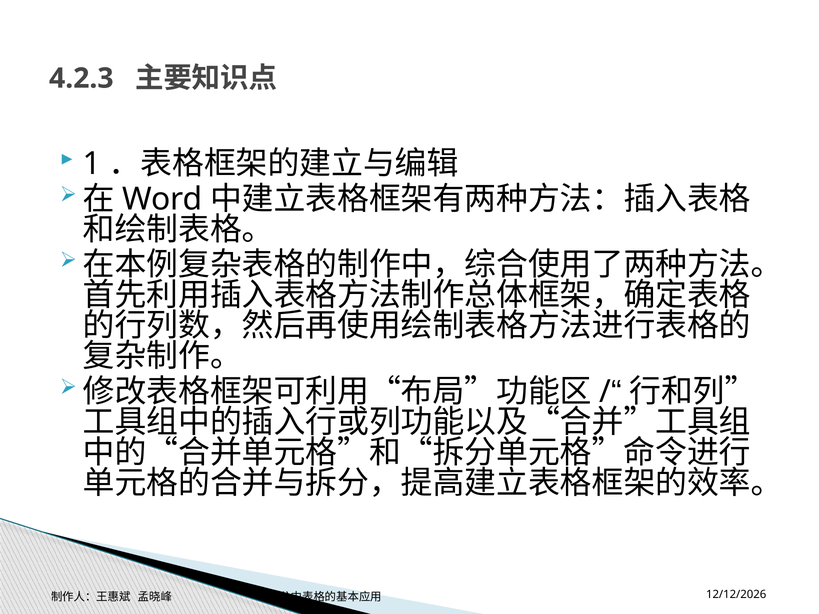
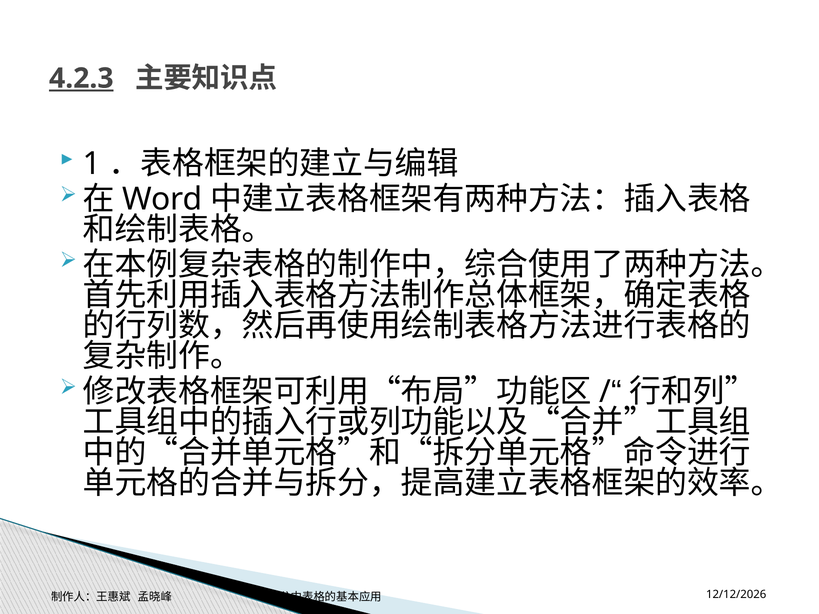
4.2.3 underline: none -> present
